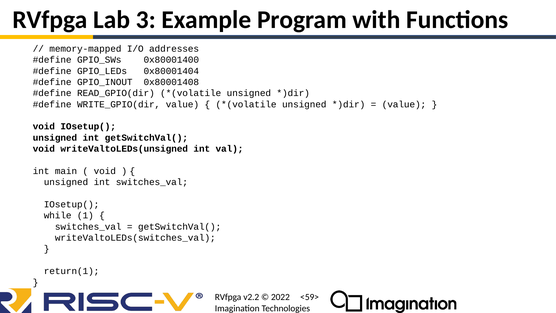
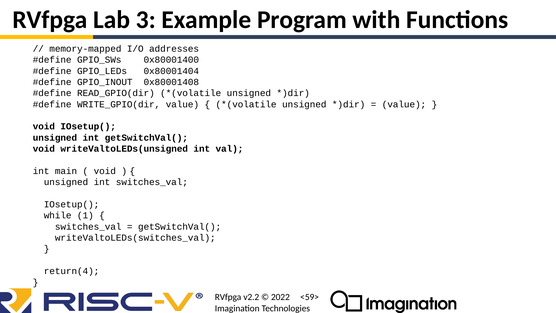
return(1: return(1 -> return(4
